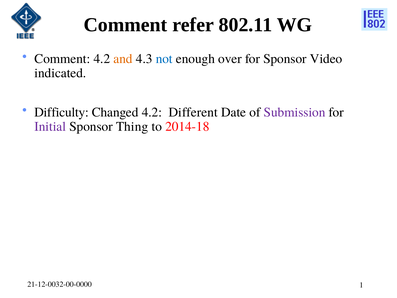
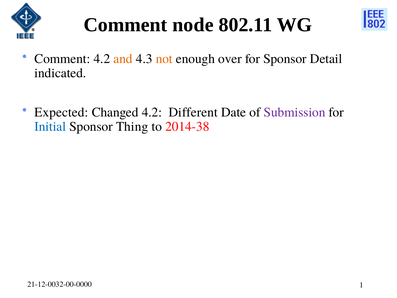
refer: refer -> node
not colour: blue -> orange
Video: Video -> Detail
Difficulty: Difficulty -> Expected
Initial colour: purple -> blue
2014-18: 2014-18 -> 2014-38
